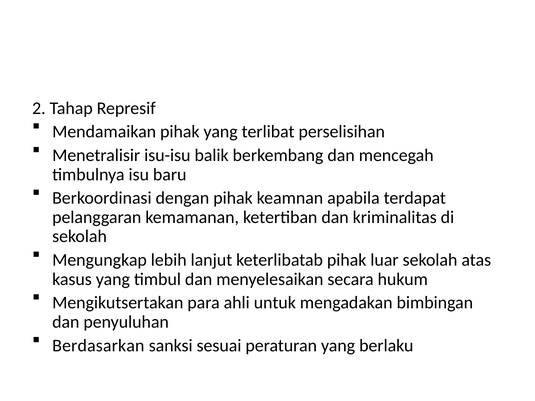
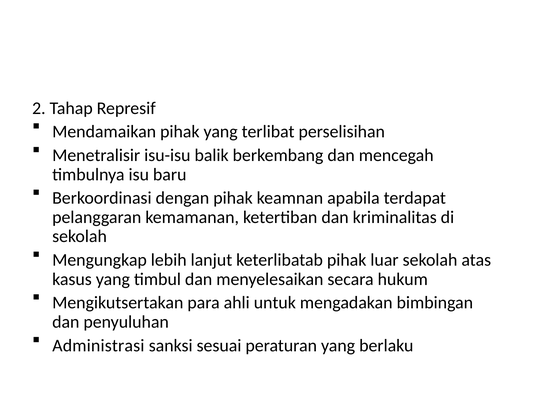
Berdasarkan: Berdasarkan -> Administrasi
